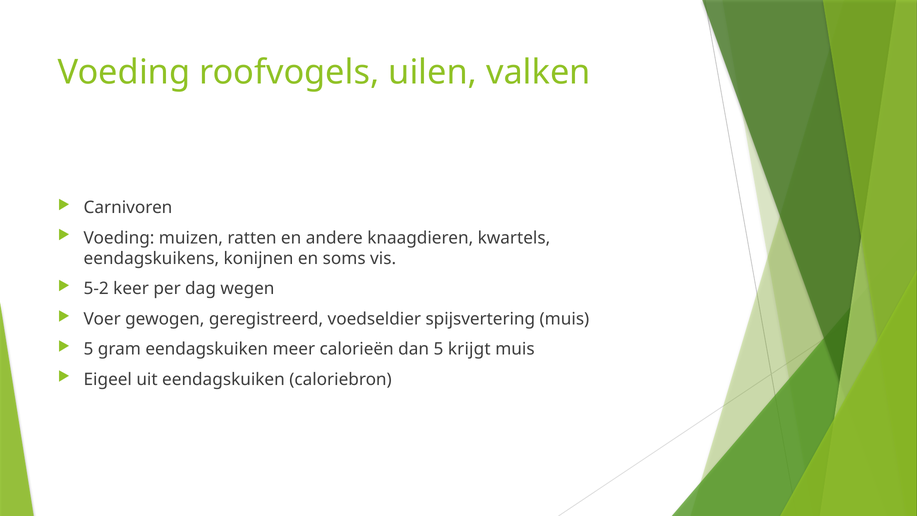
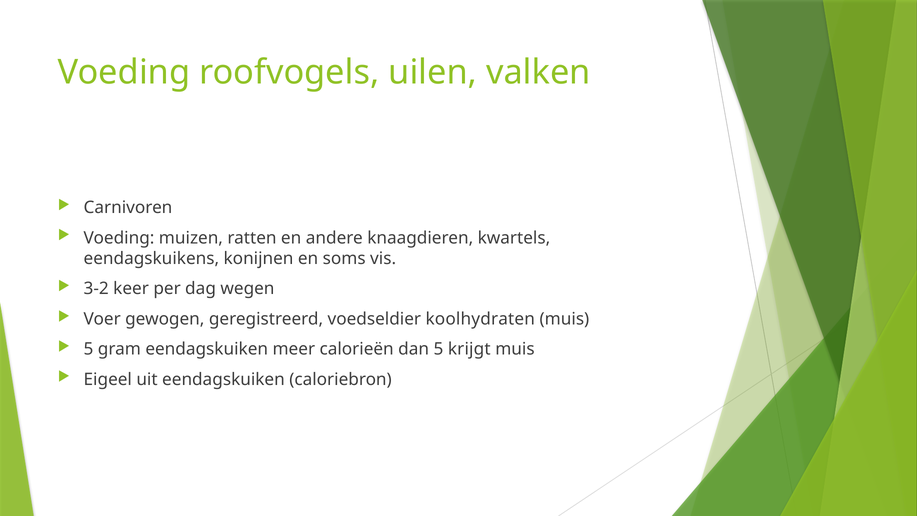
5-2: 5-2 -> 3-2
spijsvertering: spijsvertering -> koolhydraten
